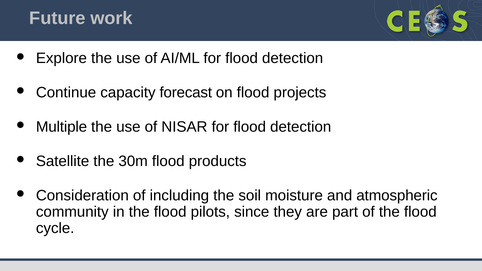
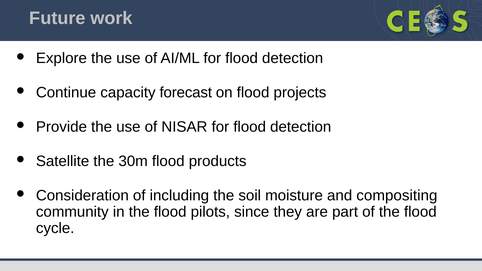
Multiple: Multiple -> Provide
atmospheric: atmospheric -> compositing
